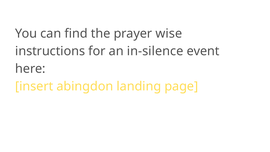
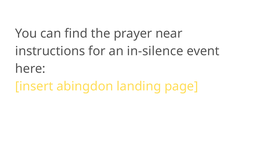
wise: wise -> near
